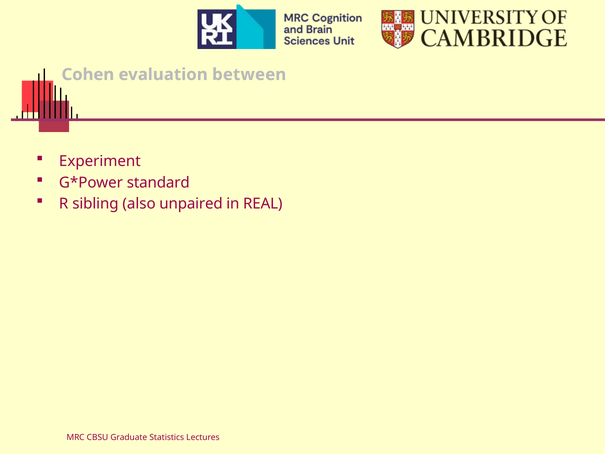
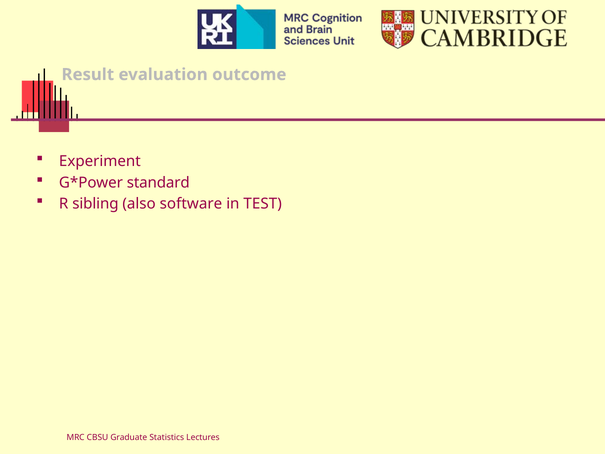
Cohen: Cohen -> Result
between: between -> outcome
unpaired: unpaired -> software
REAL: REAL -> TEST
